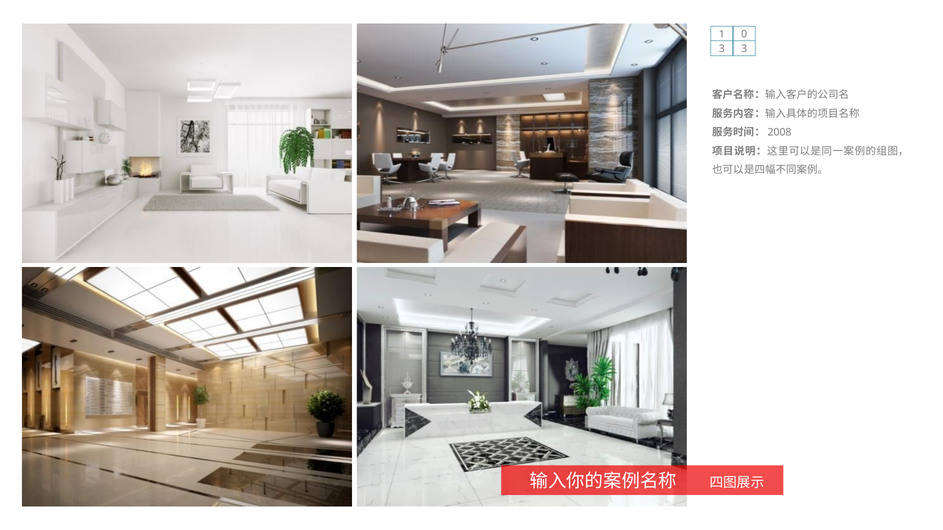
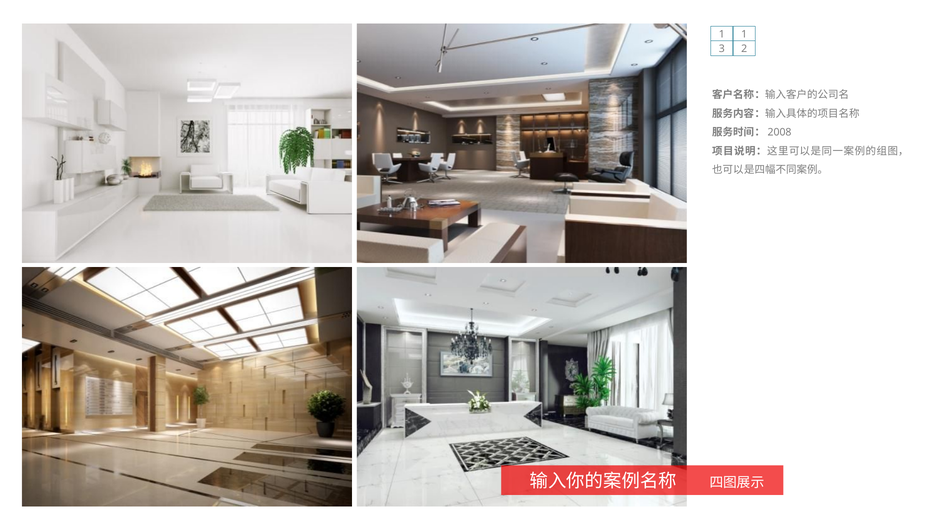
1 0: 0 -> 1
3 3: 3 -> 2
